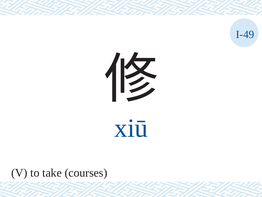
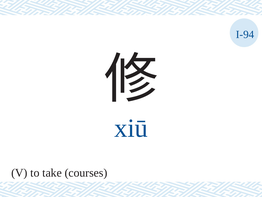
I-49: I-49 -> I-94
